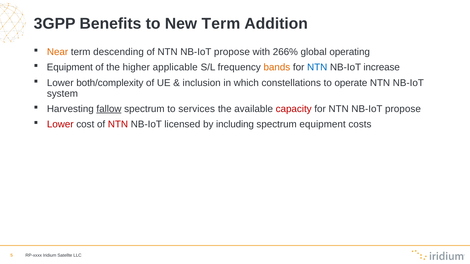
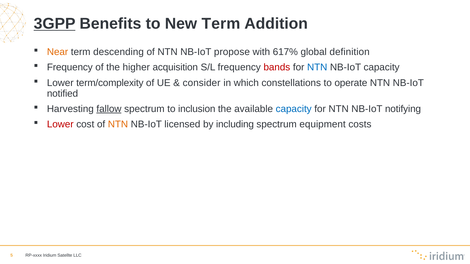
3GPP underline: none -> present
266%: 266% -> 617%
operating: operating -> definition
Equipment at (70, 68): Equipment -> Frequency
applicable: applicable -> acquisition
bands colour: orange -> red
NB-IoT increase: increase -> capacity
both/complexity: both/complexity -> term/complexity
inclusion: inclusion -> consider
system: system -> notified
services: services -> inclusion
capacity at (294, 109) colour: red -> blue
for NTN NB-IoT propose: propose -> notifying
NTN at (118, 125) colour: red -> orange
